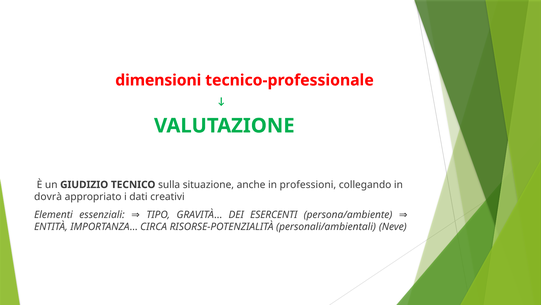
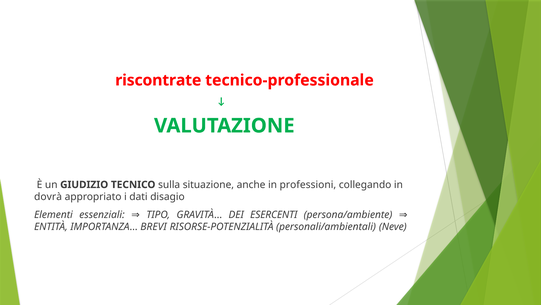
dimensioni: dimensioni -> riscontrate
creativi: creativi -> disagio
CIRCA: CIRCA -> BREVI
